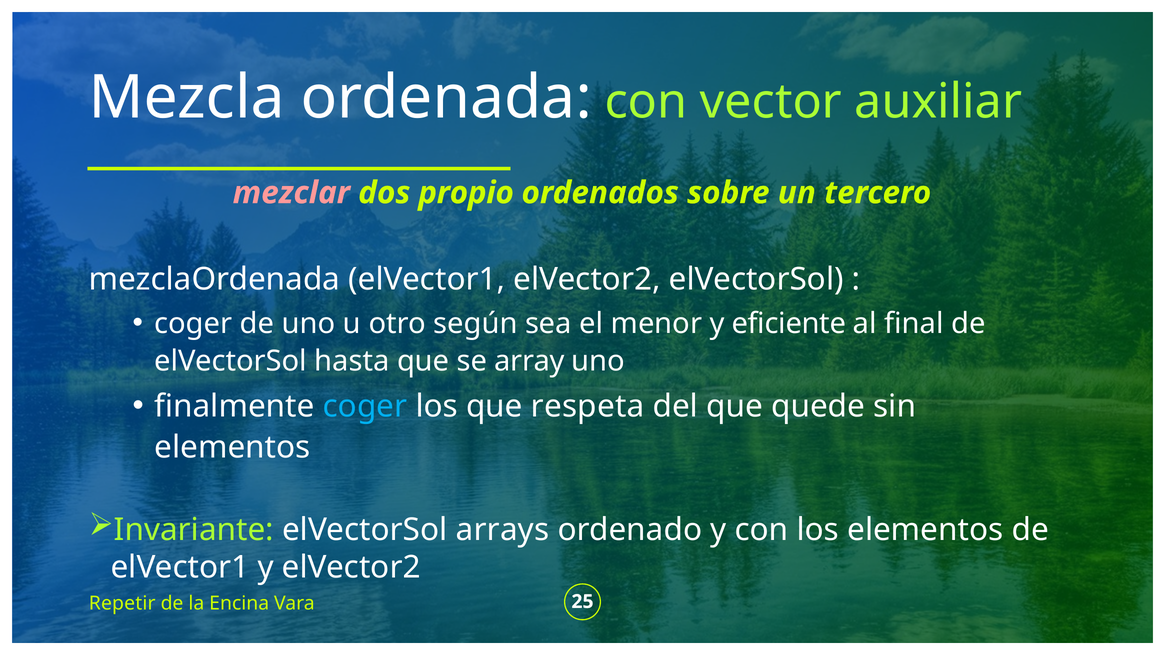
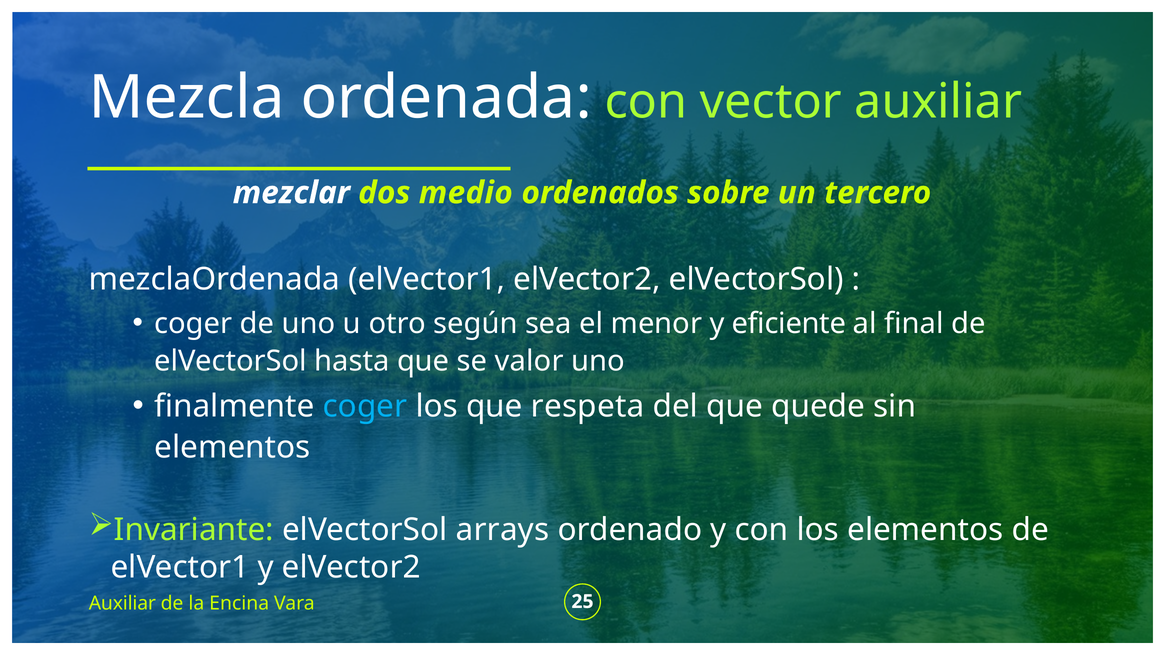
mezclar colour: pink -> white
propio: propio -> medio
array: array -> valor
Repetir at (122, 603): Repetir -> Auxiliar
